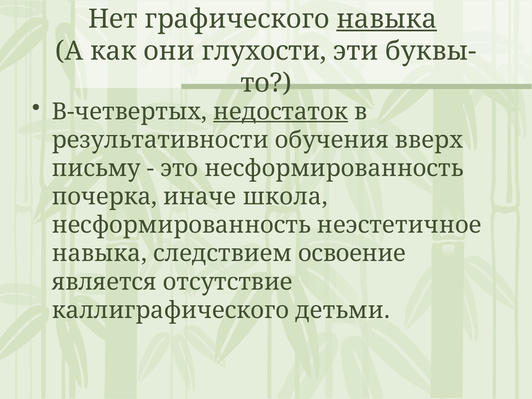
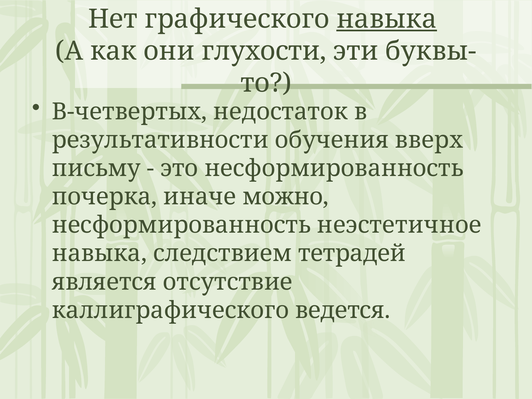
недостаток underline: present -> none
школа: школа -> можно
освоение: освоение -> тетрадей
детьми: детьми -> ведется
